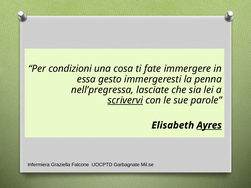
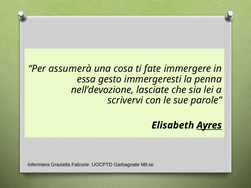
condizioni: condizioni -> assumerà
nell’pregressa: nell’pregressa -> nell’devozione
scrivervi underline: present -> none
